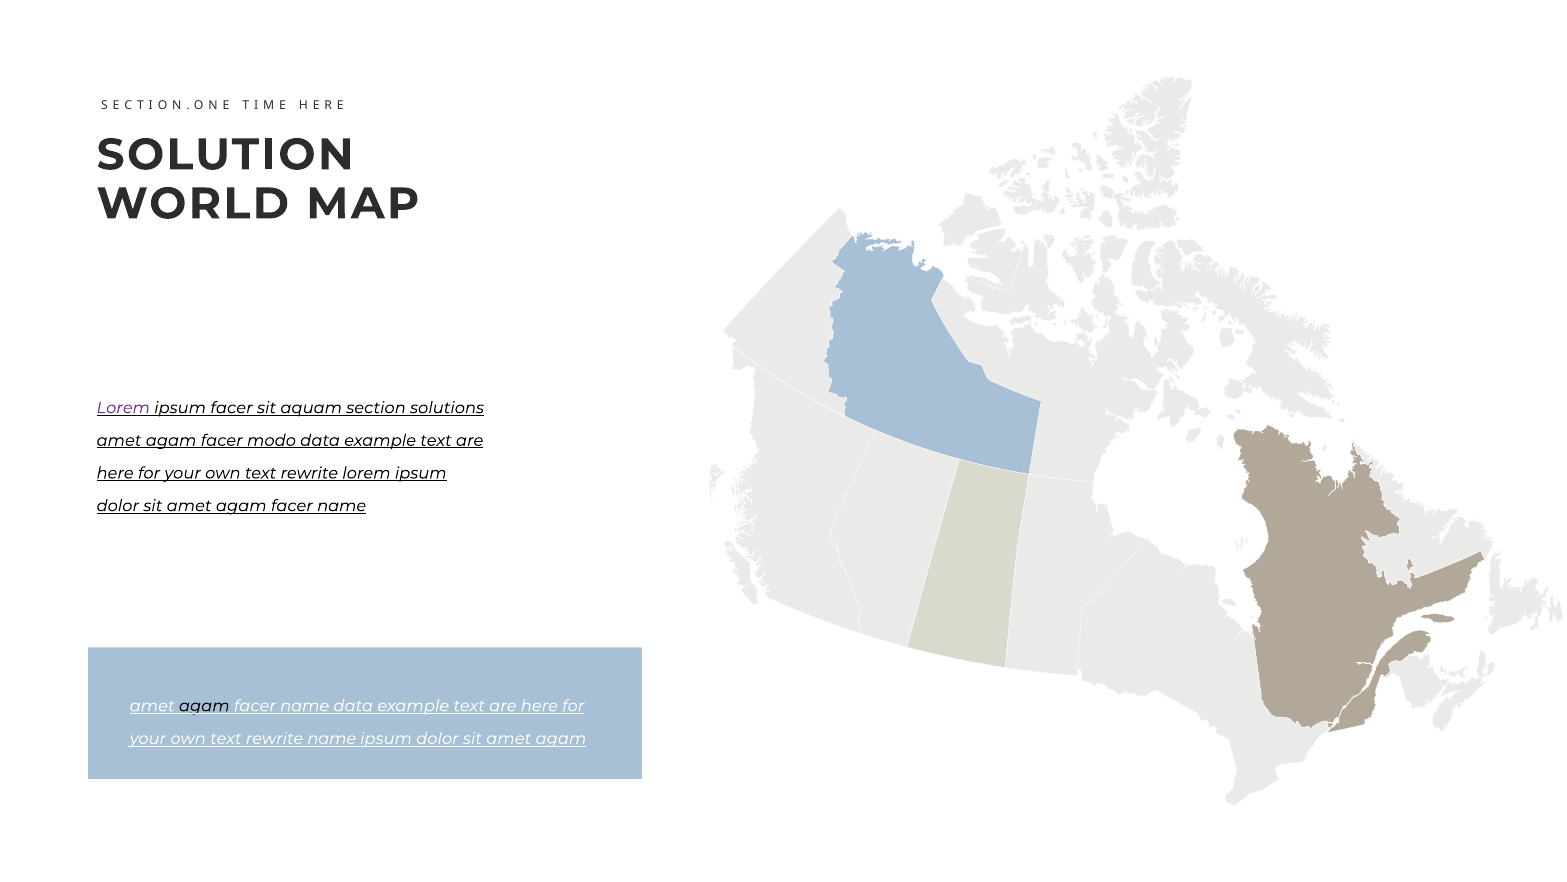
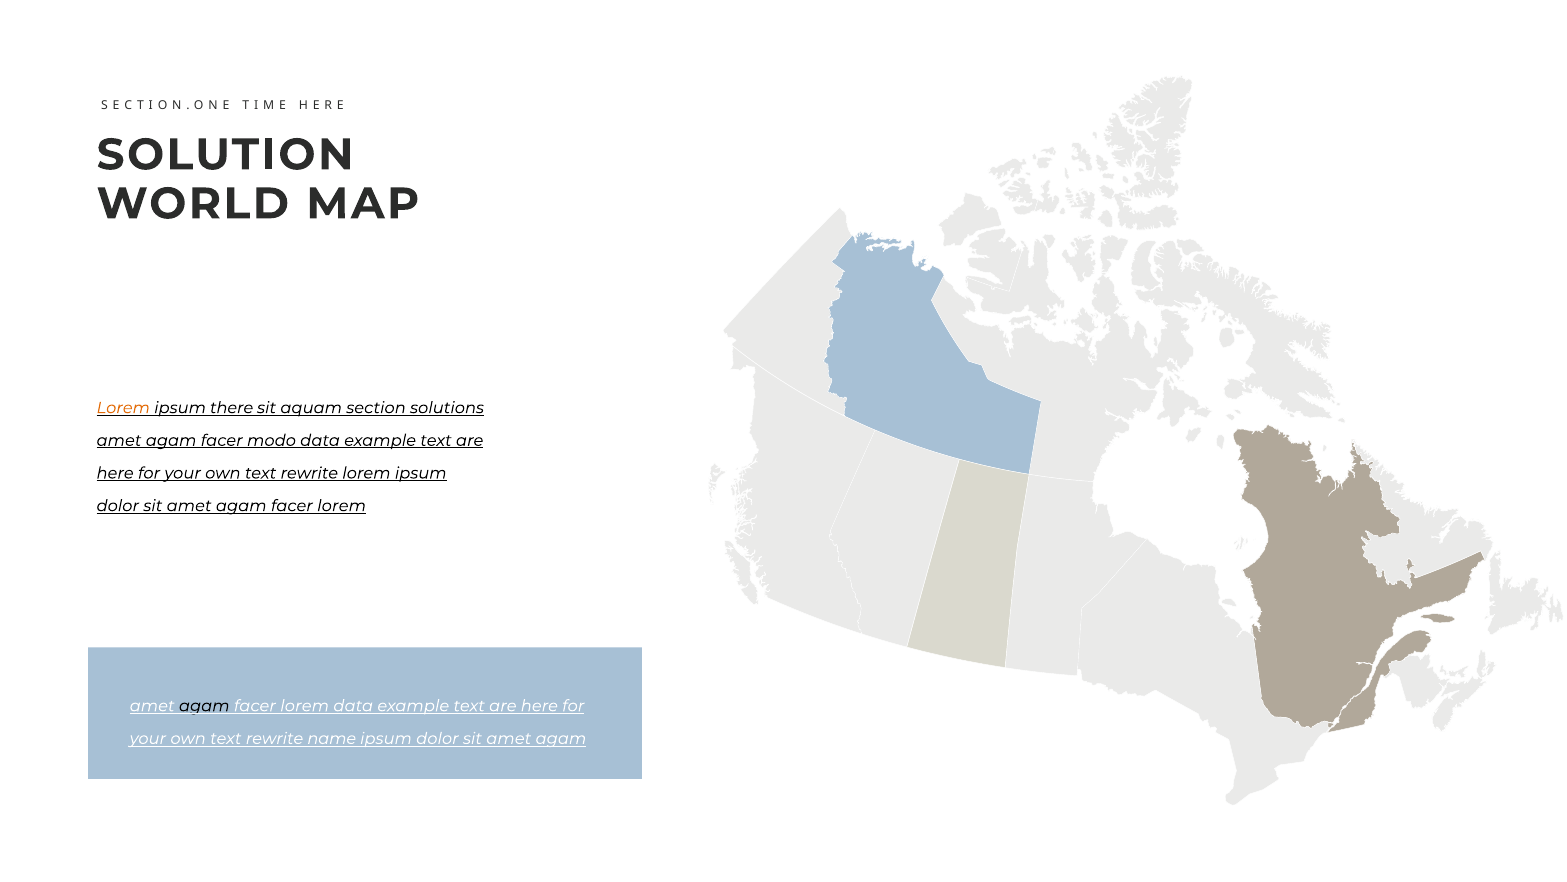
Lorem at (123, 408) colour: purple -> orange
ipsum facer: facer -> there
name at (342, 506): name -> lorem
name at (305, 706): name -> lorem
